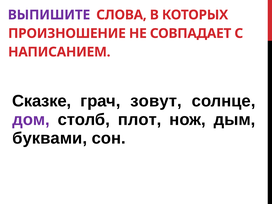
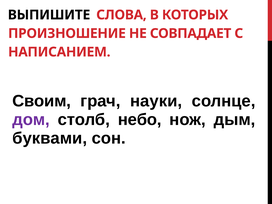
ВЫПИШИТЕ colour: purple -> black
Сказке: Сказке -> Своим
зовут: зовут -> науки
плот: плот -> небо
